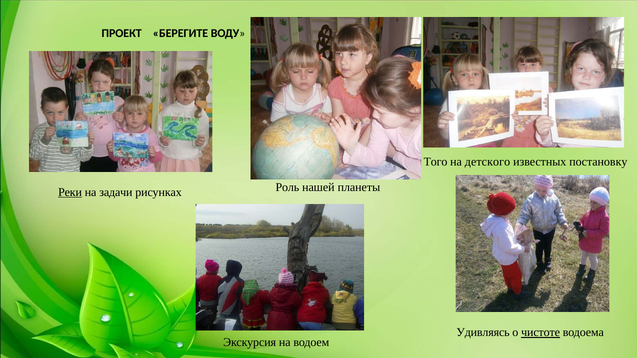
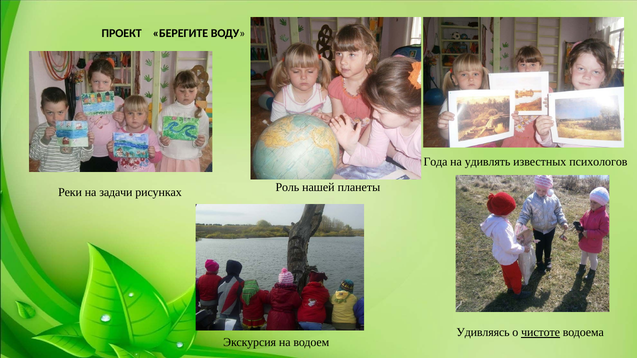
Того: Того -> Года
детского: детского -> удивлять
постановку: постановку -> психологов
Реки underline: present -> none
